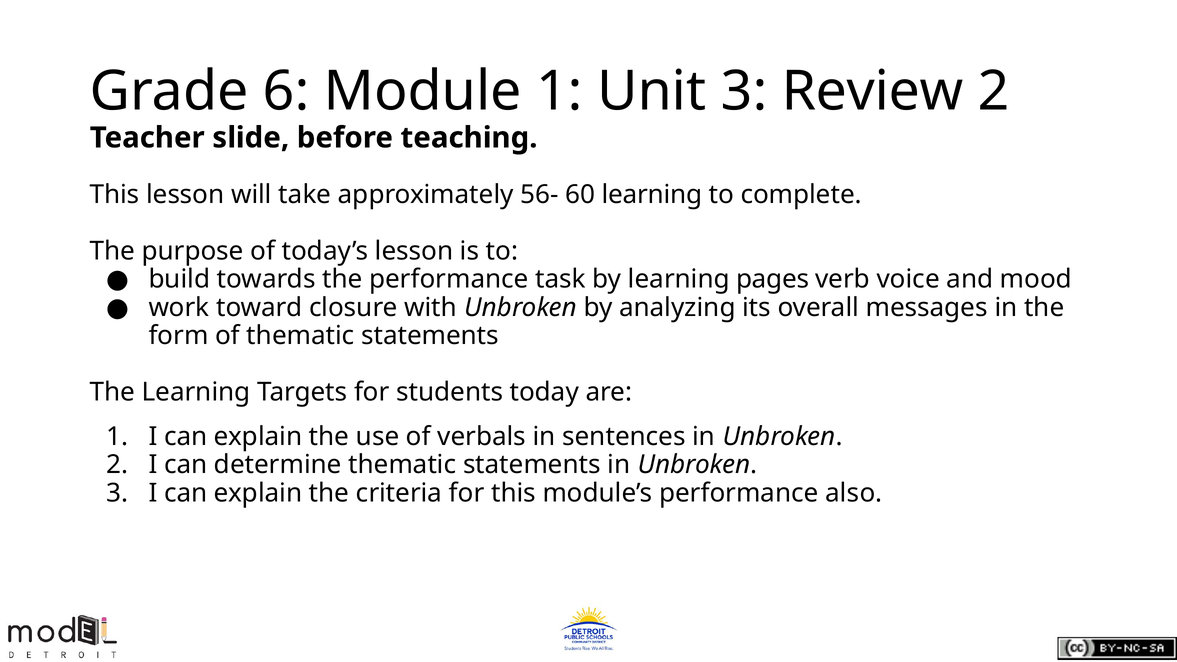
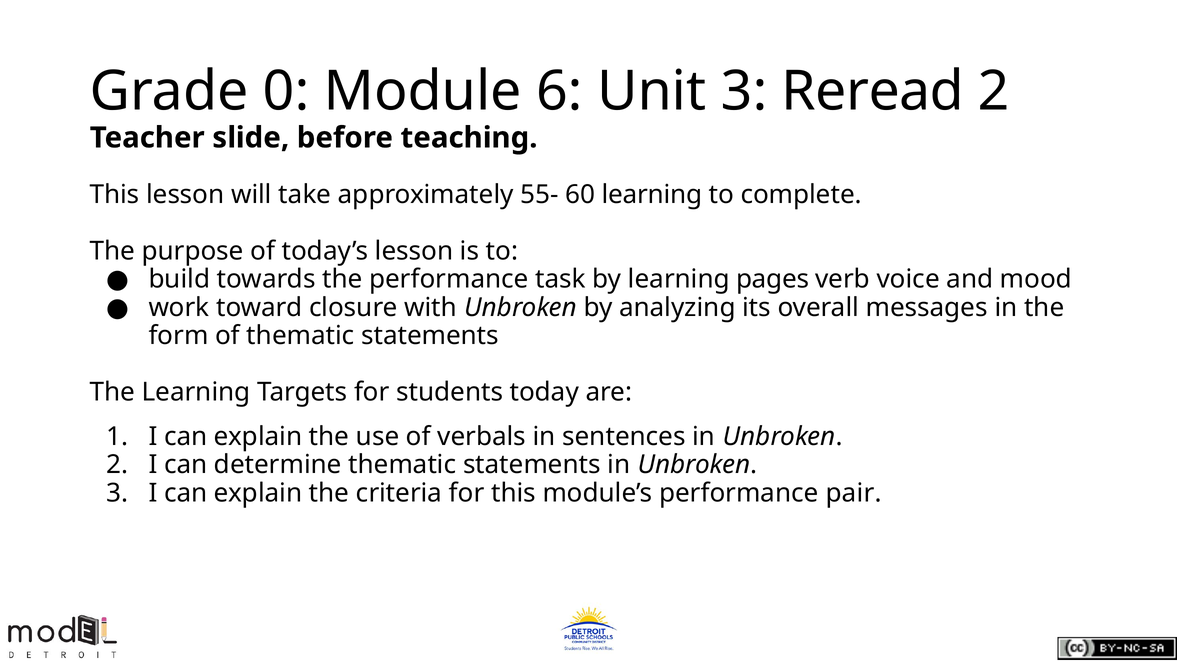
6: 6 -> 0
Module 1: 1 -> 6
Review: Review -> Reread
56-: 56- -> 55-
also: also -> pair
